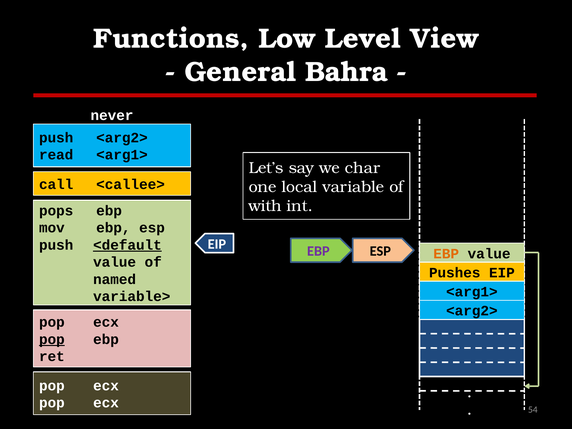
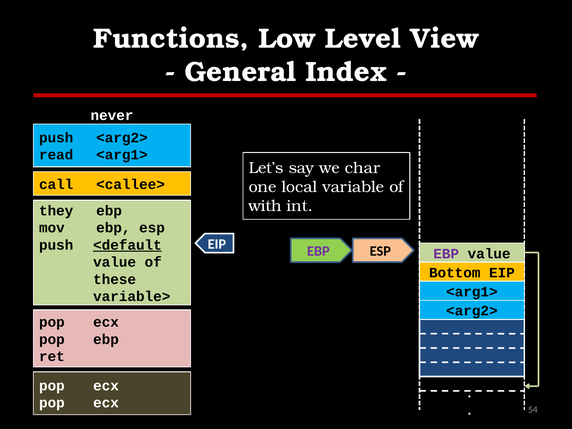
Bahra: Bahra -> Index
pops: pops -> they
EBP at (446, 254) colour: orange -> purple
Pushes: Pushes -> Bottom
named: named -> these
pop at (52, 339) underline: present -> none
